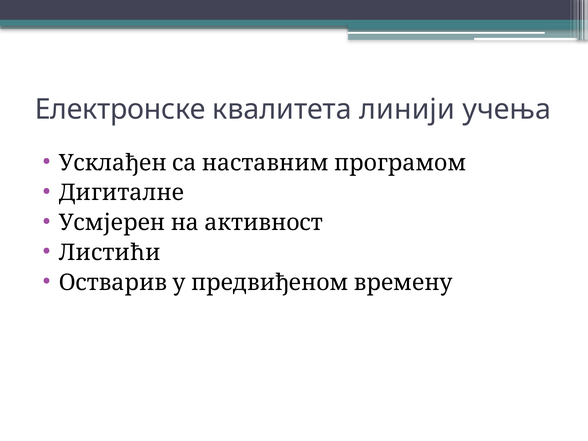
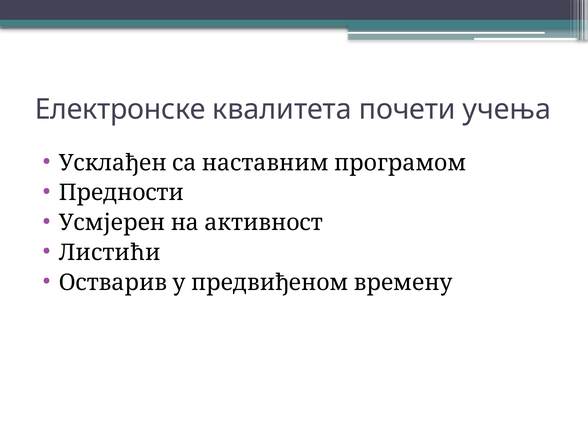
линији: линији -> почети
Дигиталне: Дигиталне -> Предности
